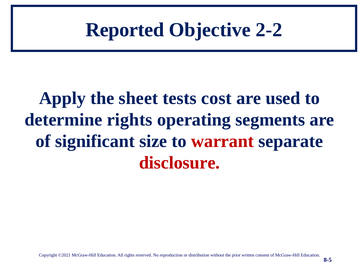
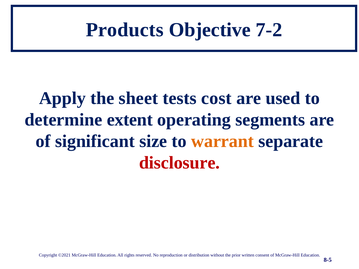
Reported: Reported -> Products
2-2: 2-2 -> 7-2
determine rights: rights -> extent
warrant colour: red -> orange
